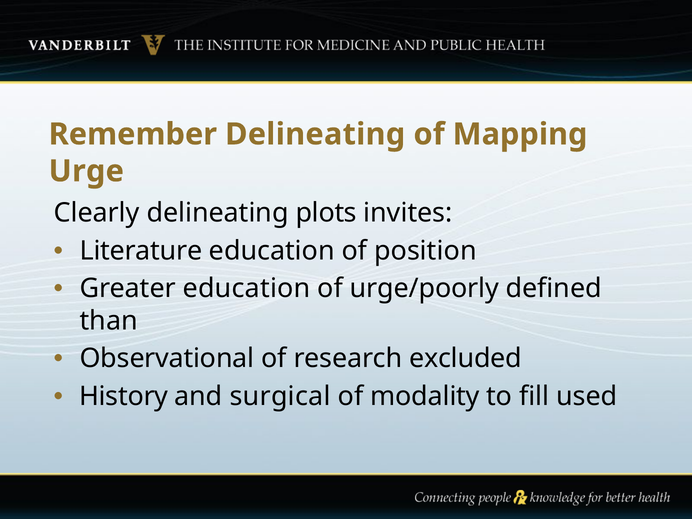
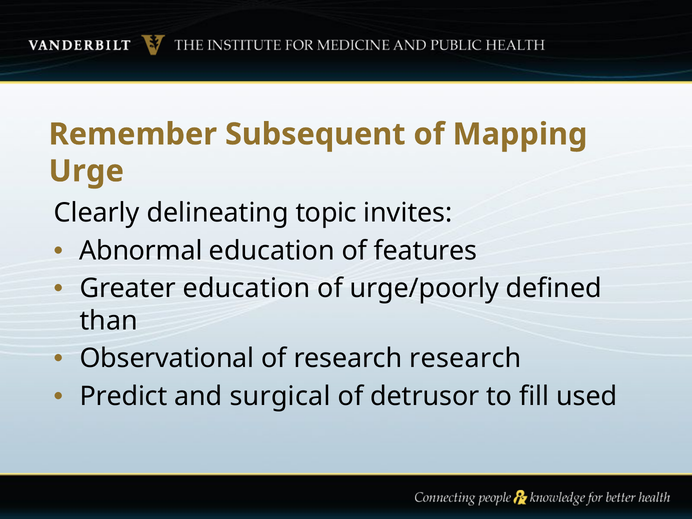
Remember Delineating: Delineating -> Subsequent
plots: plots -> topic
Literature: Literature -> Abnormal
position: position -> features
research excluded: excluded -> research
History: History -> Predict
modality: modality -> detrusor
